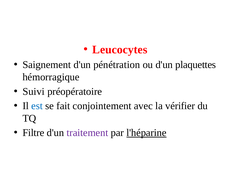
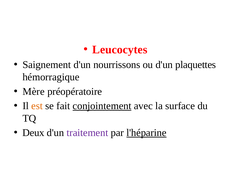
pénétration: pénétration -> nourrissons
Suivi: Suivi -> Mère
est colour: blue -> orange
conjointement underline: none -> present
vérifier: vérifier -> surface
Filtre: Filtre -> Deux
